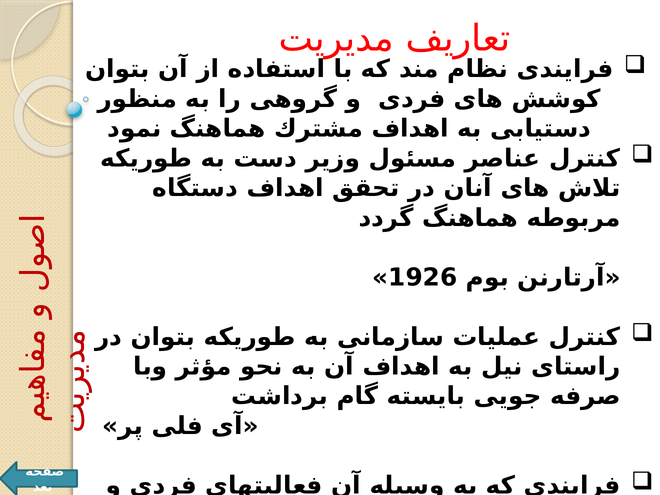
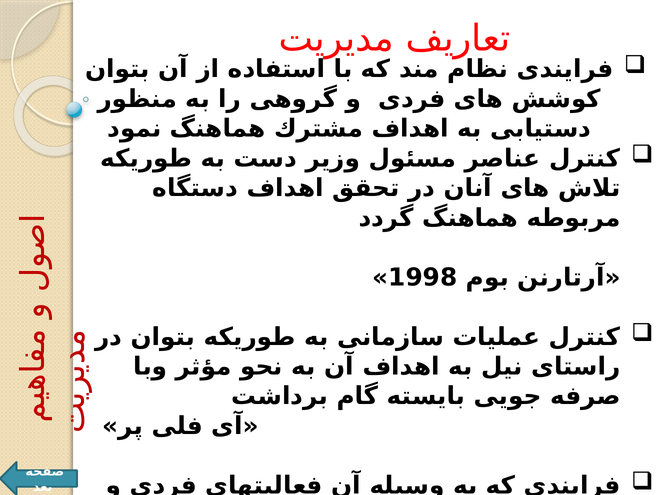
1926: 1926 -> 1998
